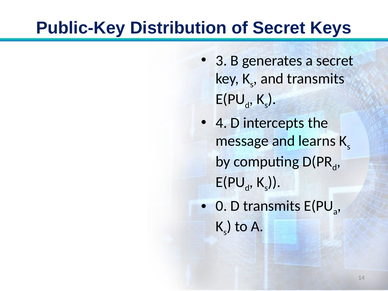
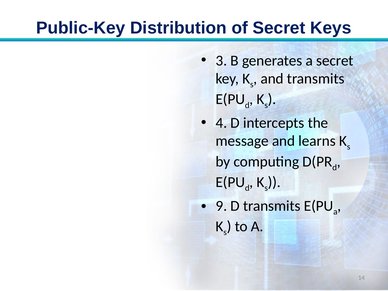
0: 0 -> 9
